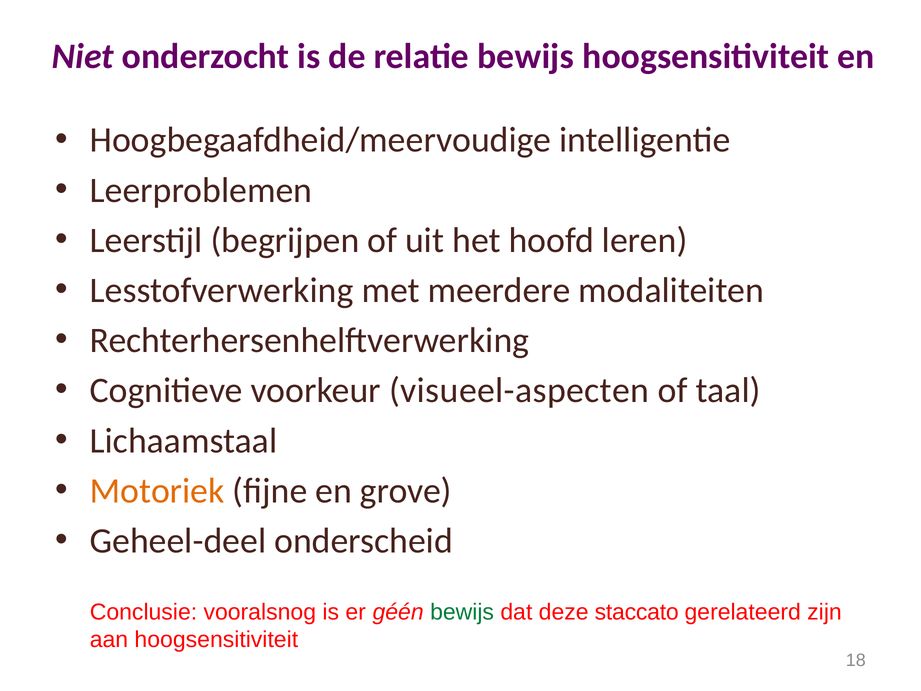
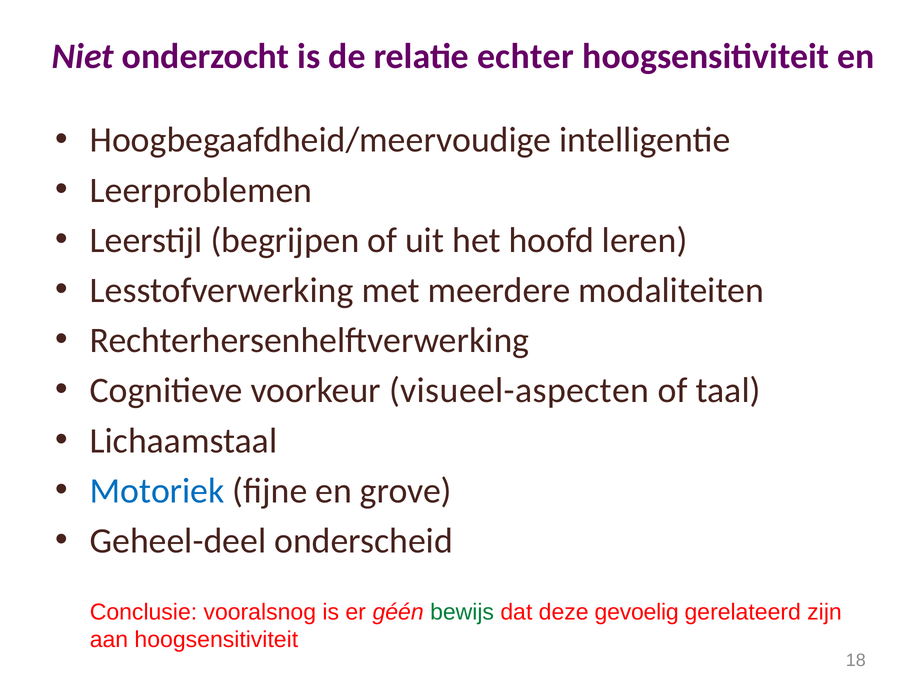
relatie bewijs: bewijs -> echter
Motoriek colour: orange -> blue
staccato: staccato -> gevoelig
